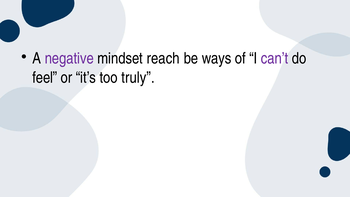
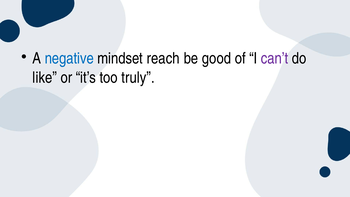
negative colour: purple -> blue
ways: ways -> good
feel: feel -> like
